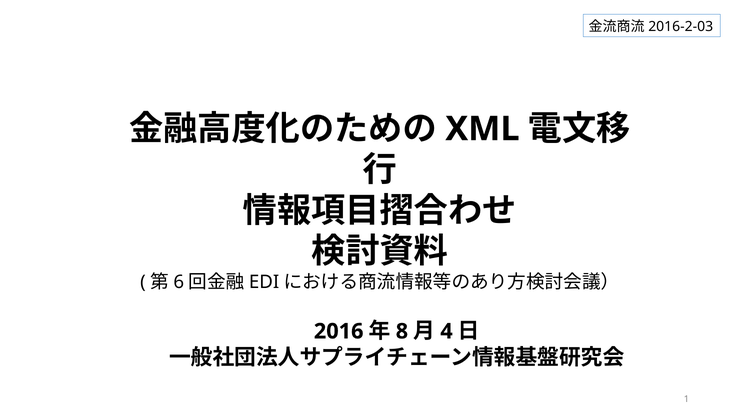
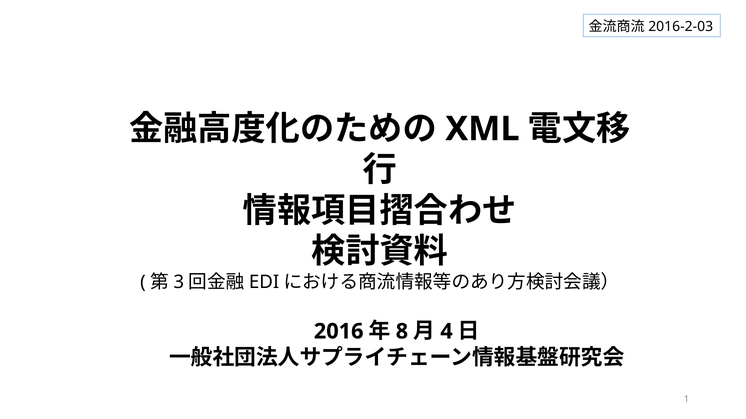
6: 6 -> 3
